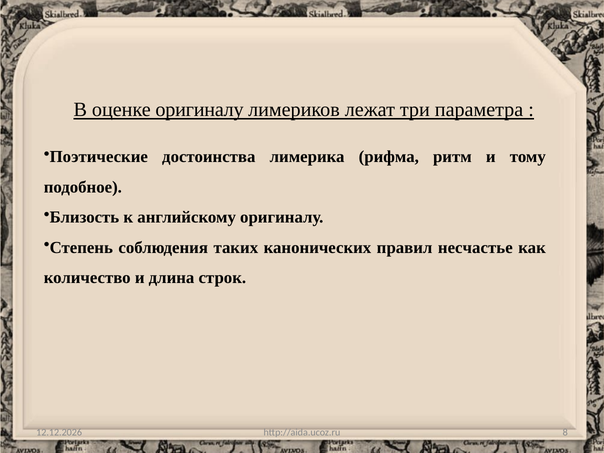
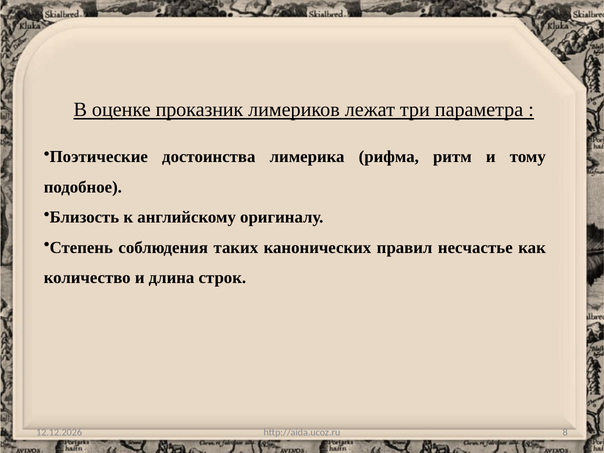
оценке оригиналу: оригиналу -> проказник
